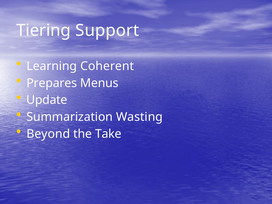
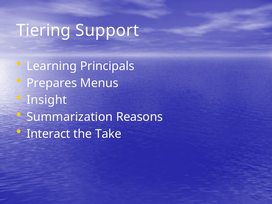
Coherent: Coherent -> Principals
Update: Update -> Insight
Wasting: Wasting -> Reasons
Beyond: Beyond -> Interact
